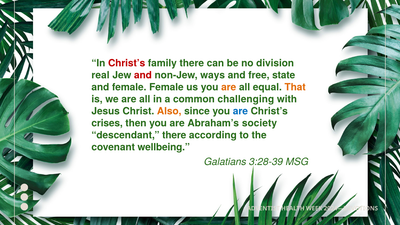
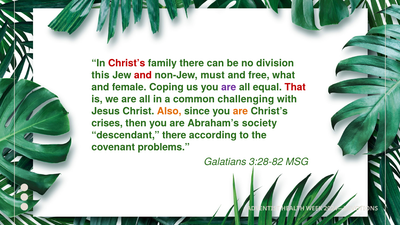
real: real -> this
ways: ways -> must
state: state -> what
female Female: Female -> Coping
are at (229, 87) colour: orange -> purple
That colour: orange -> red
are at (240, 111) colour: blue -> orange
wellbeing: wellbeing -> problems
3:28-39: 3:28-39 -> 3:28-82
